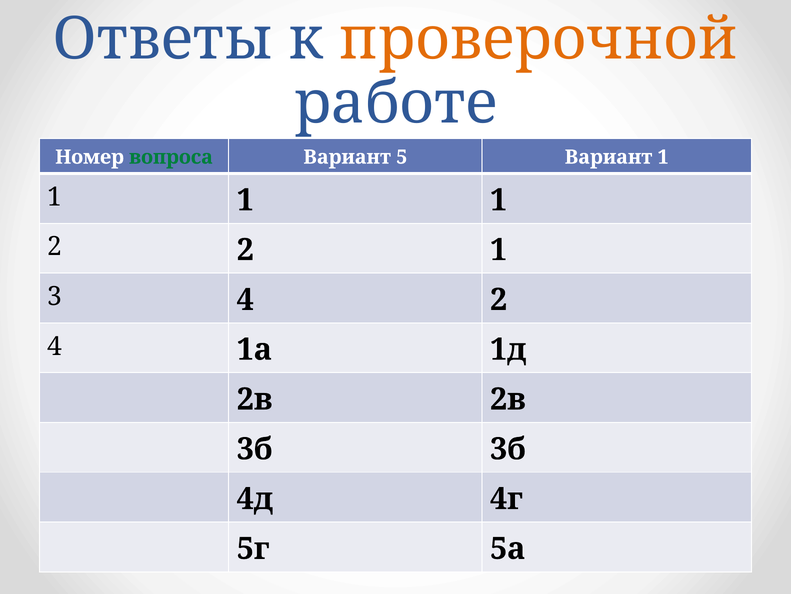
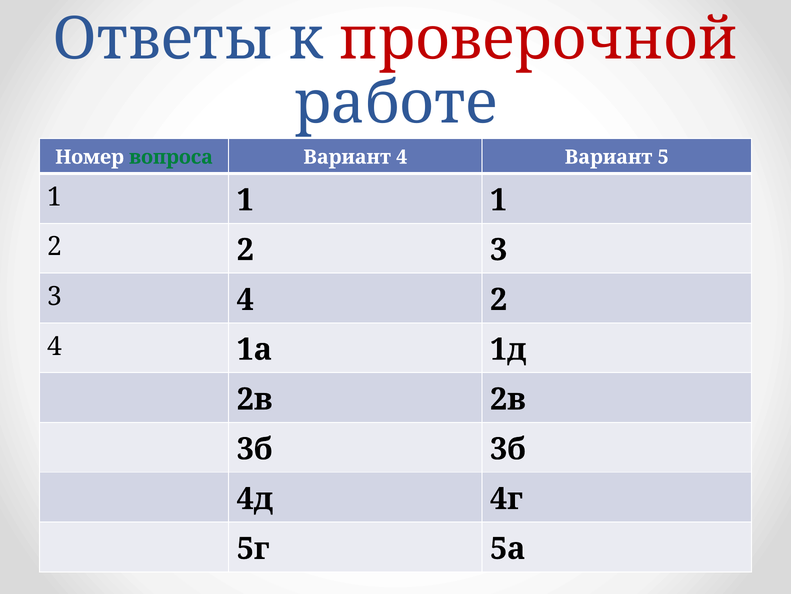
проверочной colour: orange -> red
Вариант 5: 5 -> 4
Вариант 1: 1 -> 5
2 1: 1 -> 3
